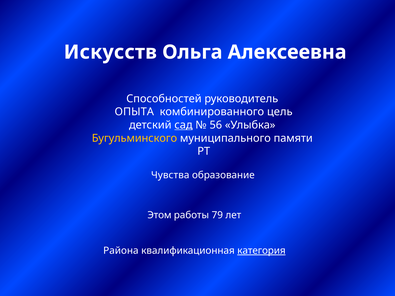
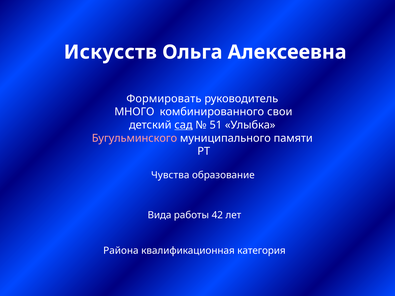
Способностей: Способностей -> Формировать
ОПЫТА: ОПЫТА -> МНОГО
цель: цель -> свои
56: 56 -> 51
Бугульминского colour: yellow -> pink
Этом: Этом -> Вида
79: 79 -> 42
категория underline: present -> none
